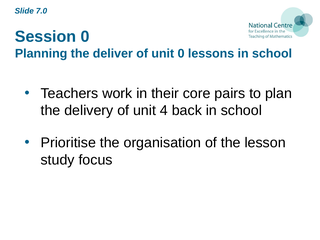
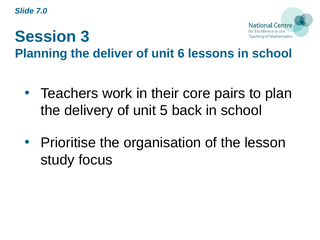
Session 0: 0 -> 3
unit 0: 0 -> 6
4: 4 -> 5
